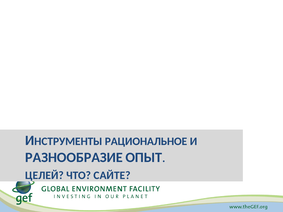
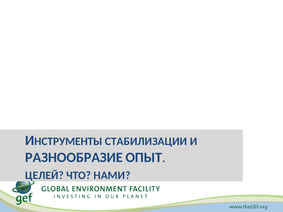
РАЦИОНАЛЬНОЕ: РАЦИОНАЛЬНОЕ -> СТАБИЛИЗАЦИИ
САЙТЕ: САЙТЕ -> НАМИ
